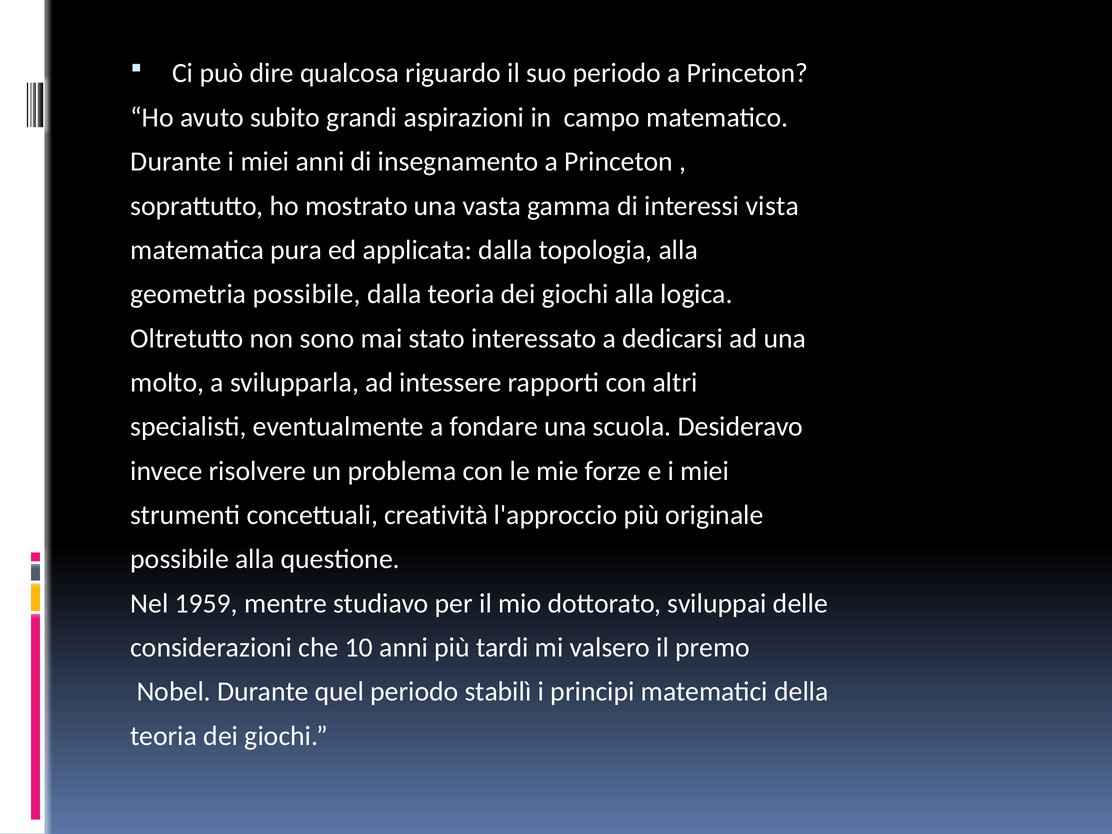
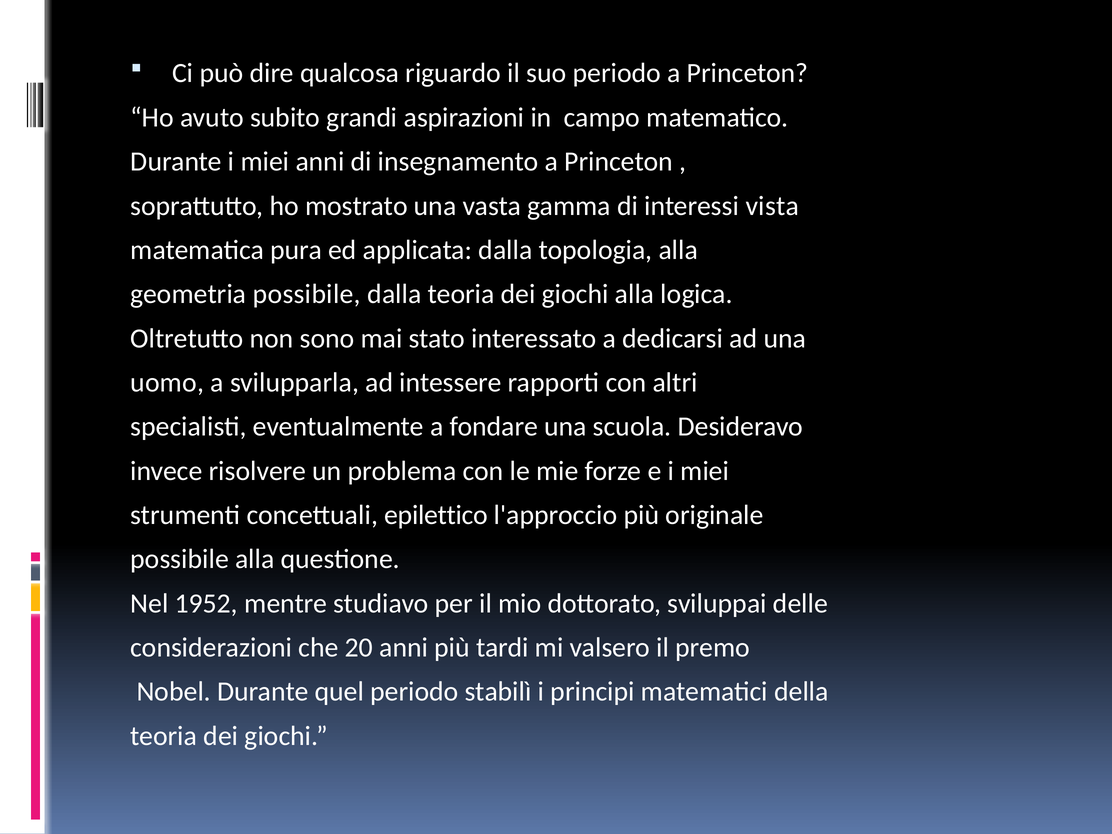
molto: molto -> uomo
creatività: creatività -> epilettico
1959: 1959 -> 1952
10: 10 -> 20
